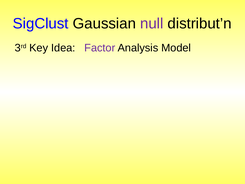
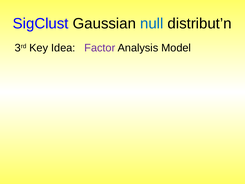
null colour: purple -> blue
